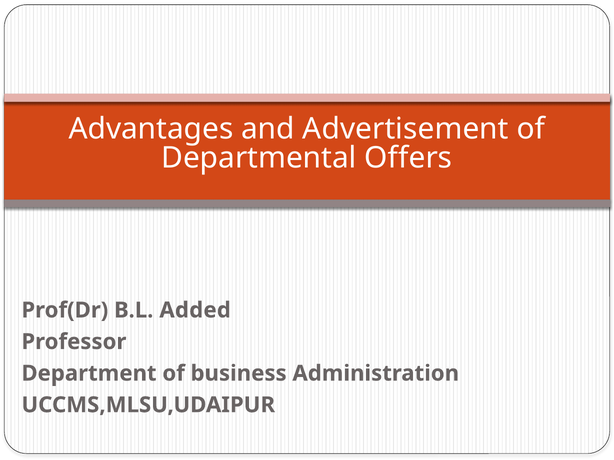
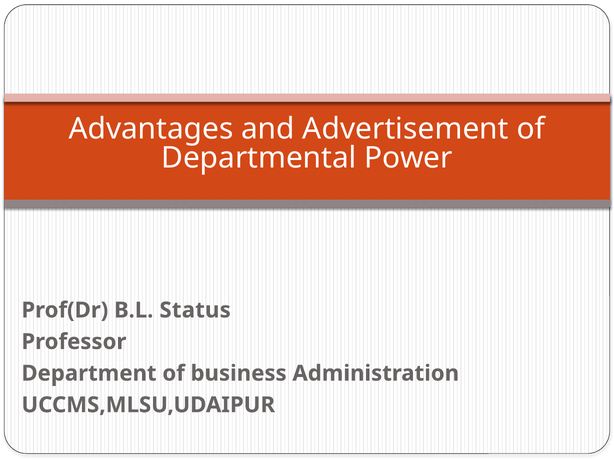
Offers: Offers -> Power
Added: Added -> Status
